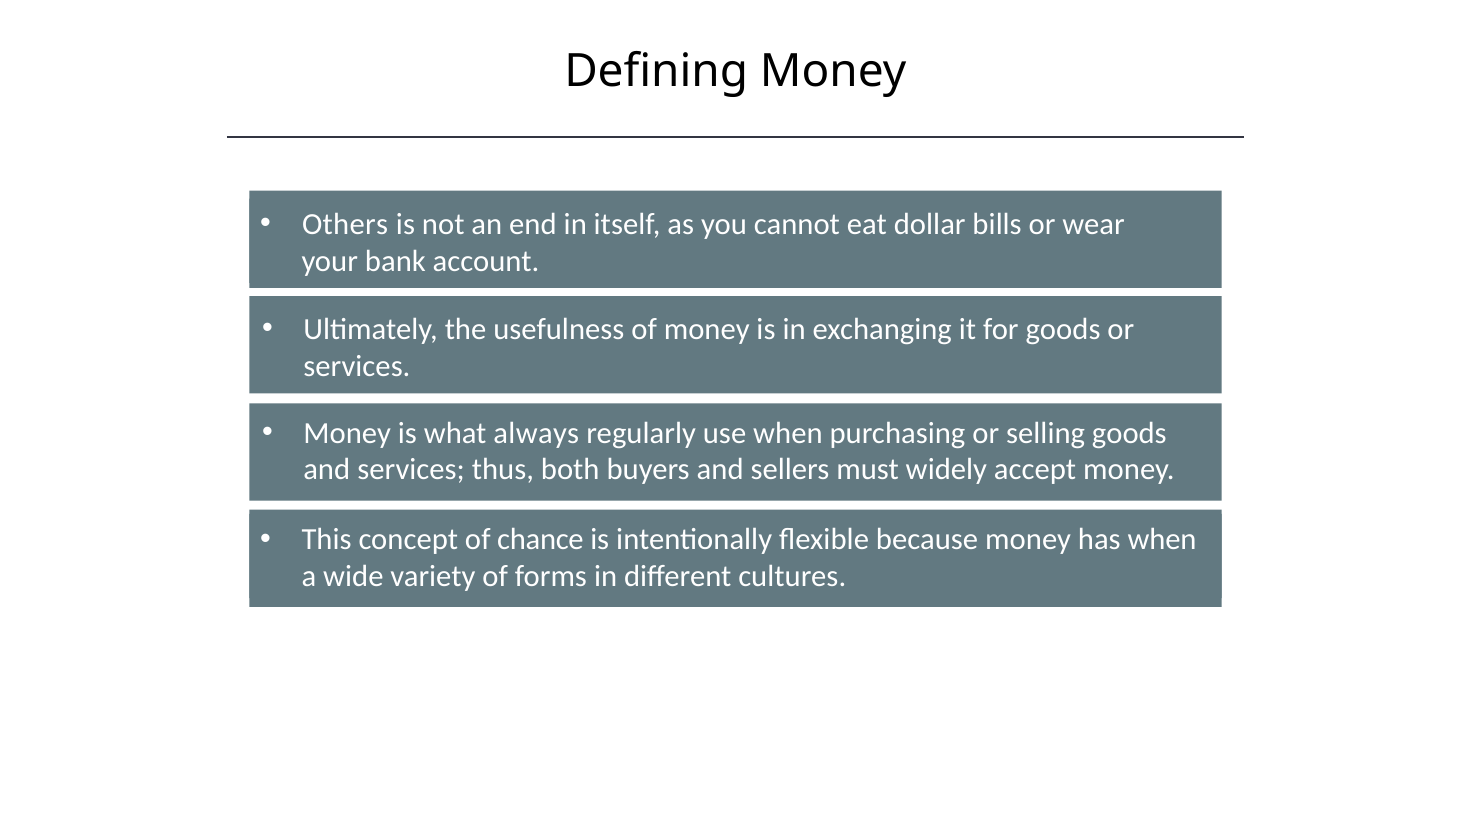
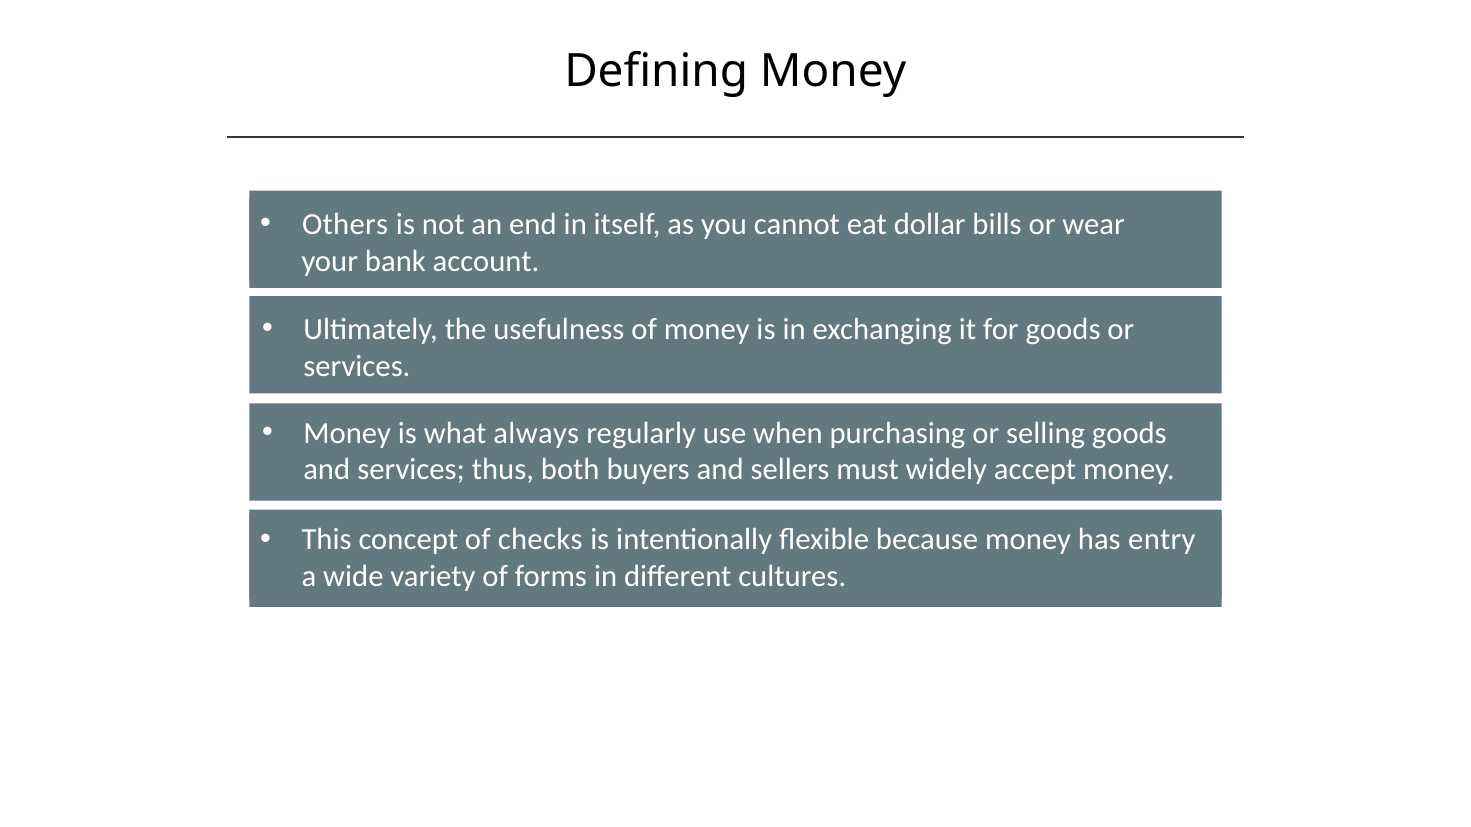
chance: chance -> checks
has when: when -> entry
